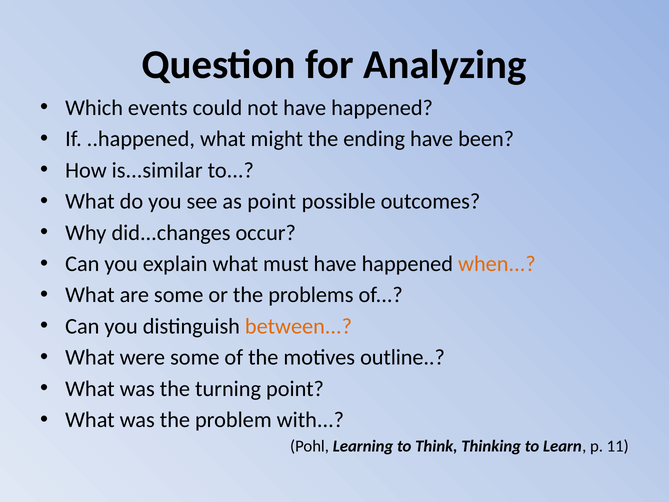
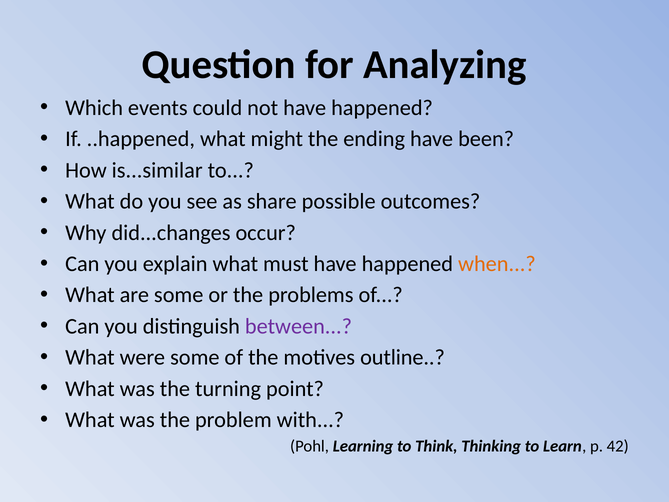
as point: point -> share
between colour: orange -> purple
11: 11 -> 42
